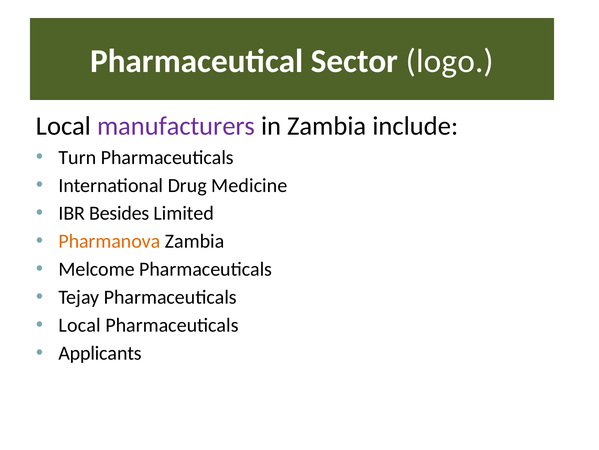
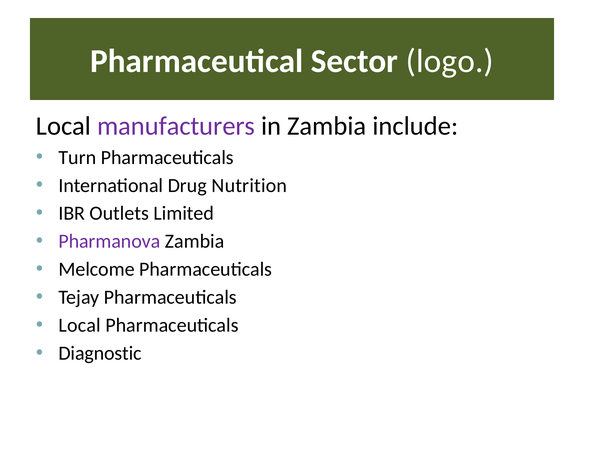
Medicine: Medicine -> Nutrition
Besides: Besides -> Outlets
Pharmanova colour: orange -> purple
Applicants: Applicants -> Diagnostic
